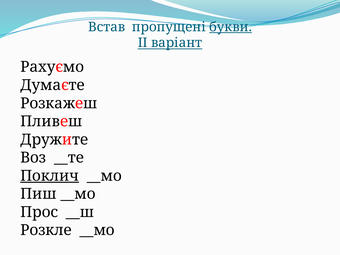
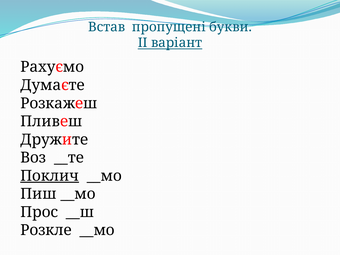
букви underline: present -> none
